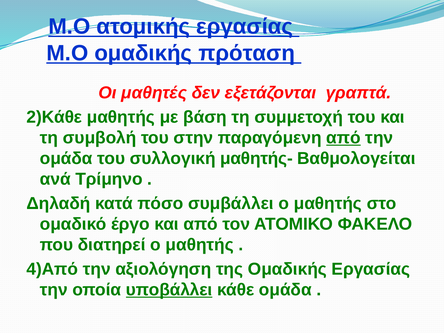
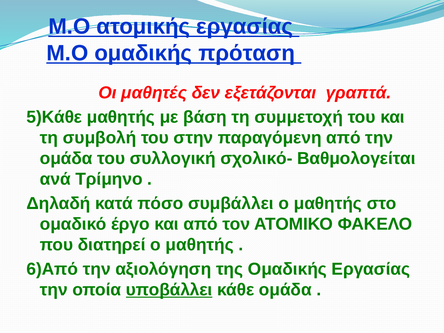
2)Κάθε: 2)Κάθε -> 5)Κάθε
από at (343, 138) underline: present -> none
μαθητής-: μαθητής- -> σχολικό-
4)Από: 4)Από -> 6)Από
